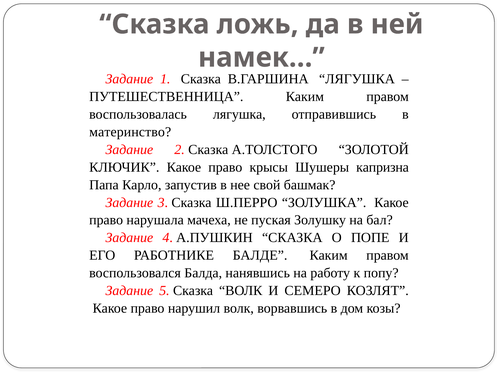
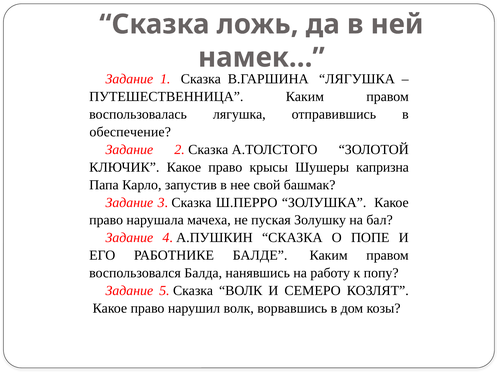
материнство: материнство -> обеспечение
